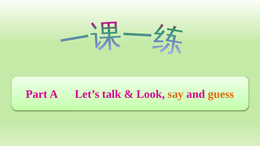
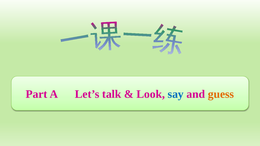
say colour: orange -> blue
